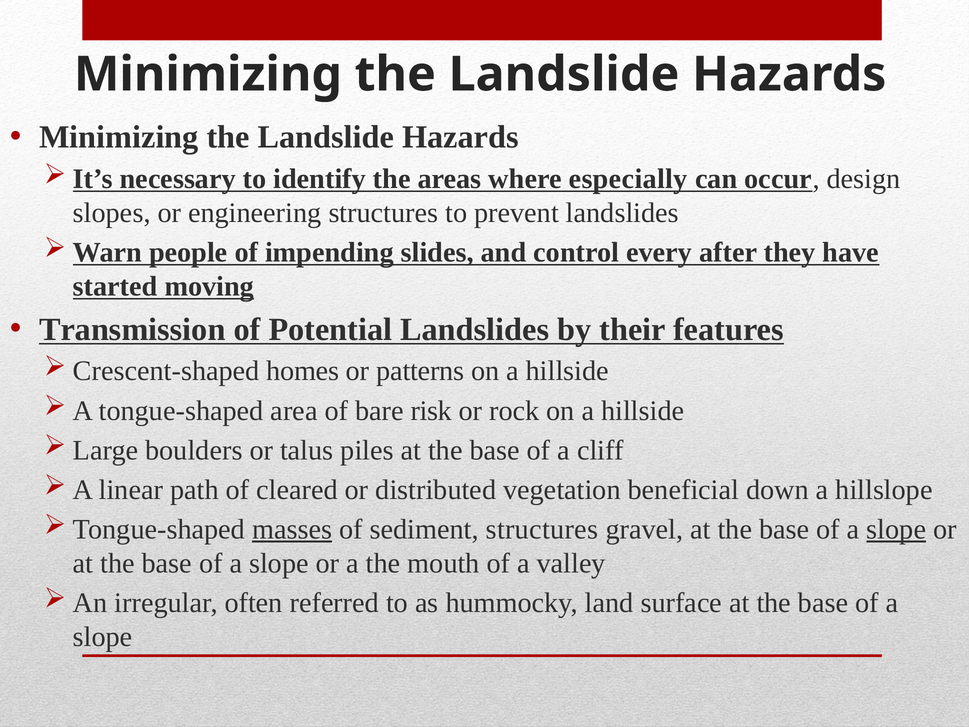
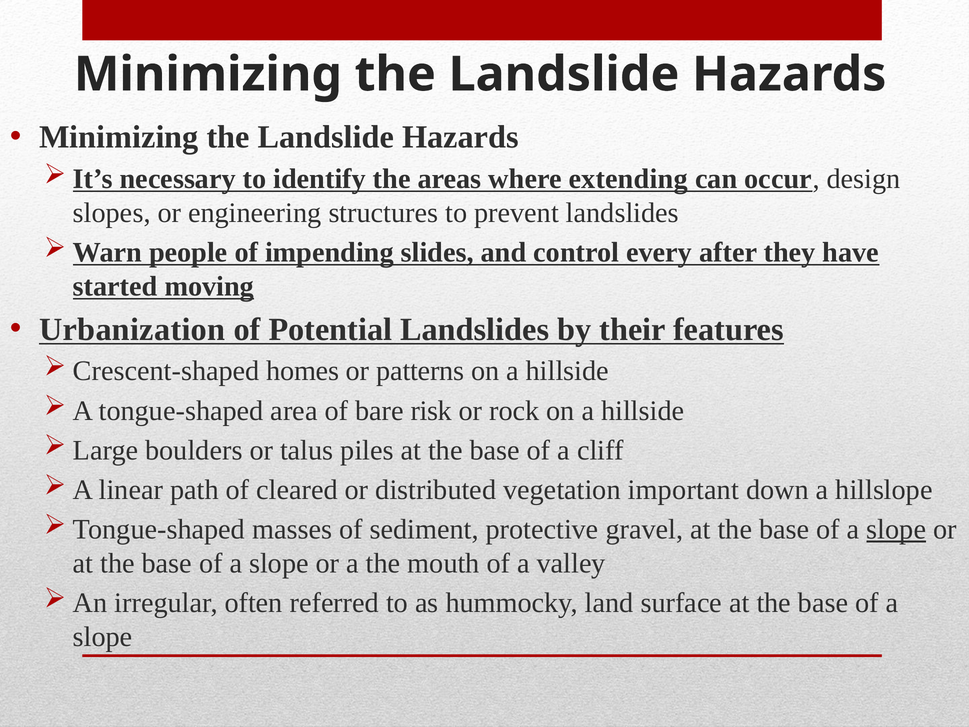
especially: especially -> extending
Transmission: Transmission -> Urbanization
beneficial: beneficial -> important
masses underline: present -> none
sediment structures: structures -> protective
